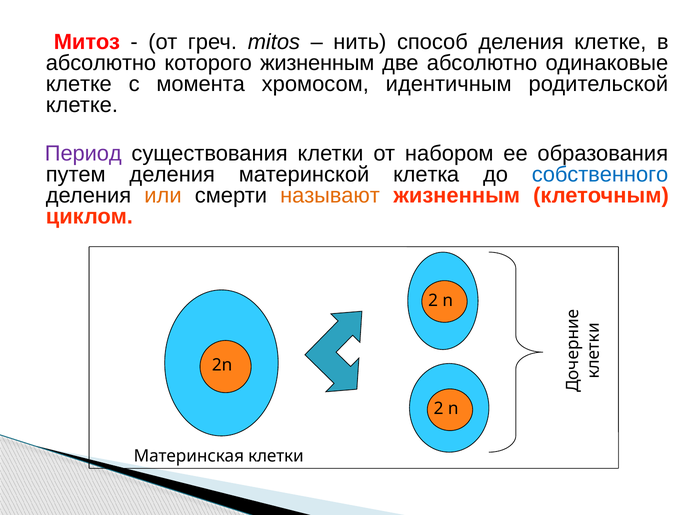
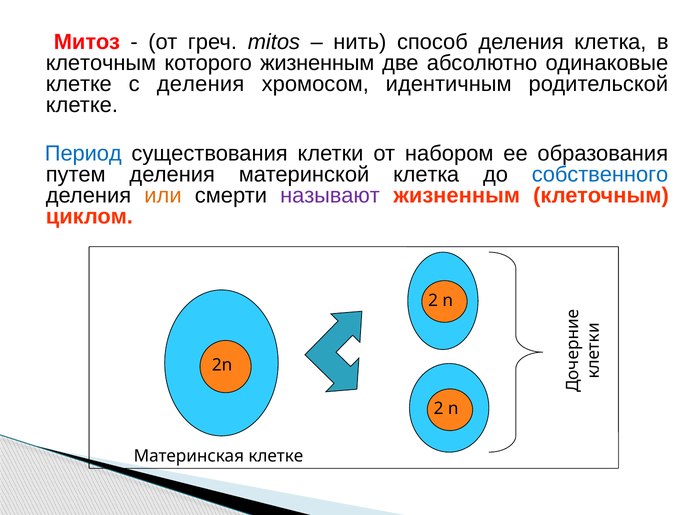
деления клетке: клетке -> клетка
абсолютно at (101, 63): абсолютно -> клеточным
с момента: момента -> деления
Период colour: purple -> blue
называют colour: orange -> purple
Материнская клетки: клетки -> клетке
